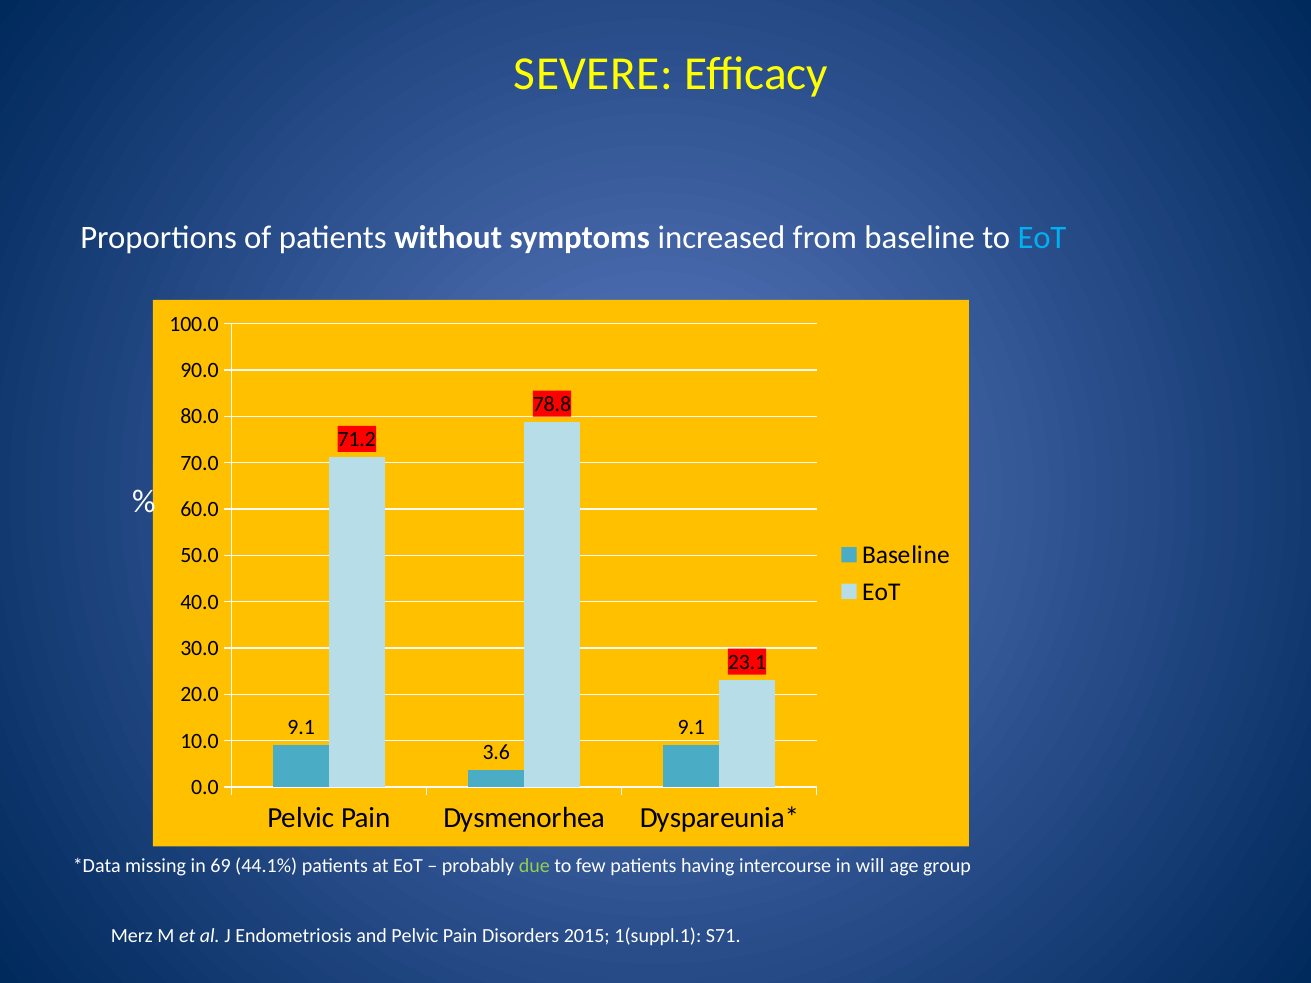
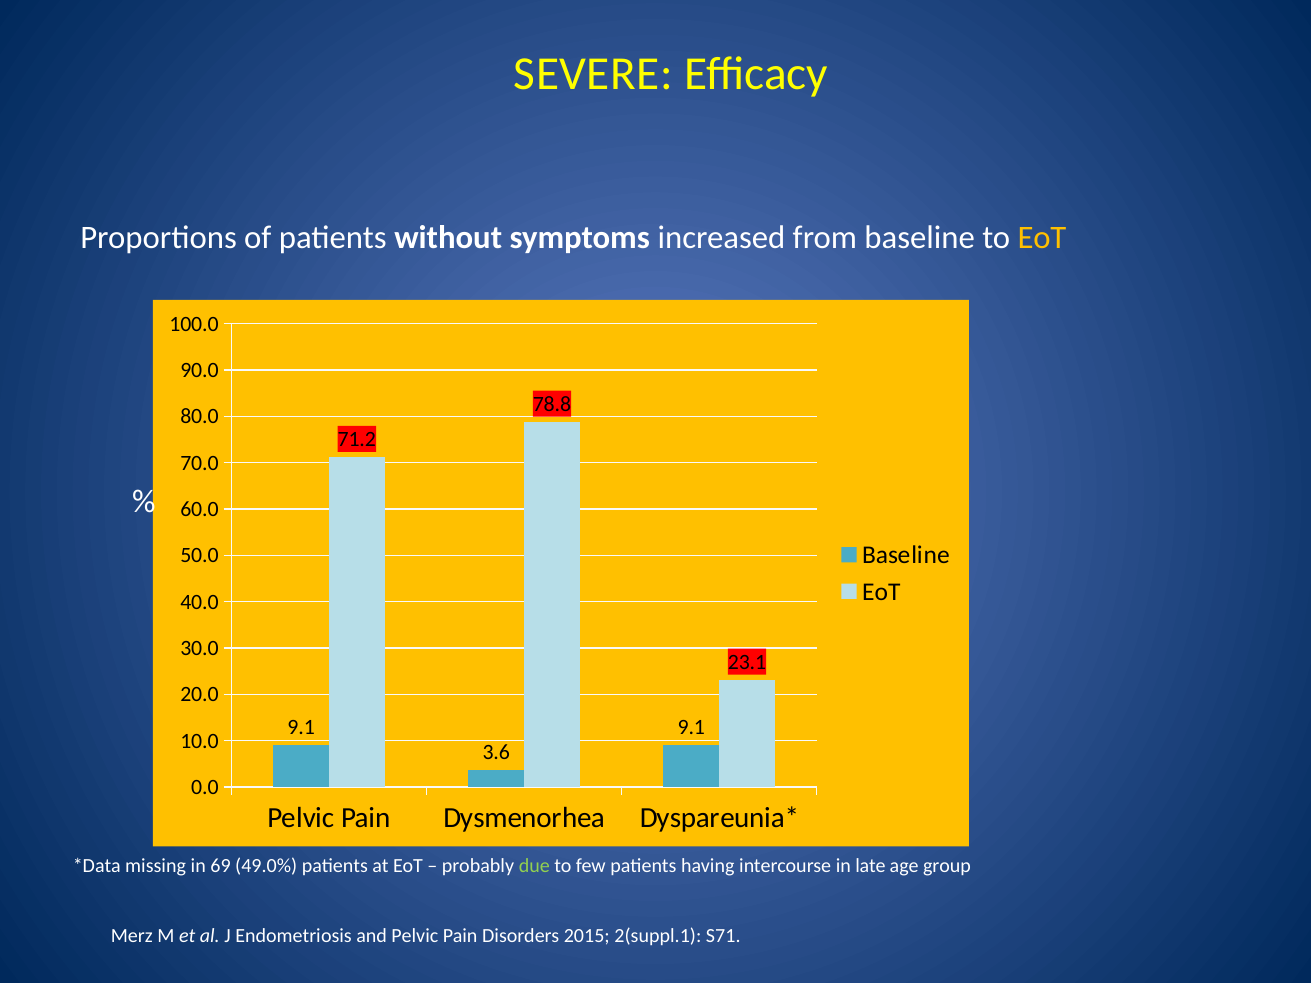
EoT at (1042, 238) colour: light blue -> yellow
44.1%: 44.1% -> 49.0%
will: will -> late
1(suppl.1: 1(suppl.1 -> 2(suppl.1
